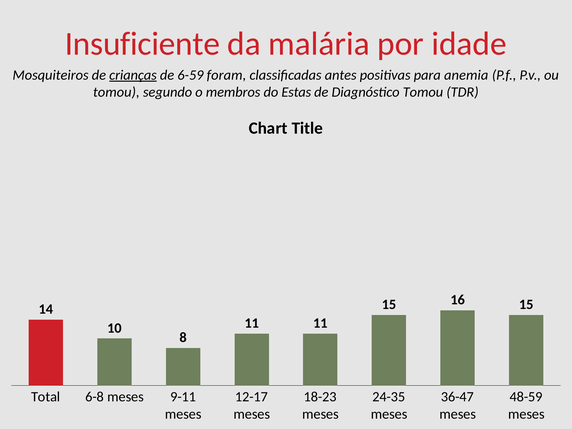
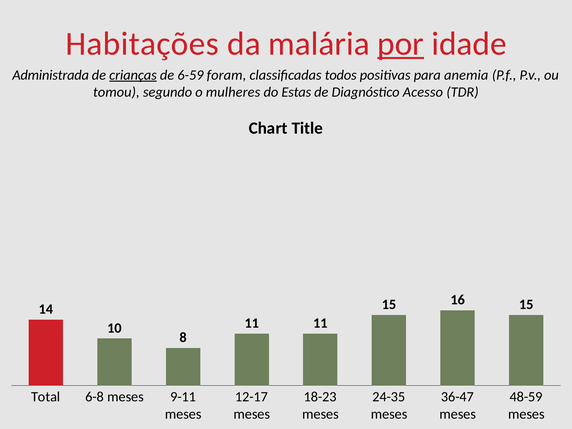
Insuficiente: Insuficiente -> Habitações
por underline: none -> present
Mosquiteiros: Mosquiteiros -> Administrada
antes: antes -> todos
membros: membros -> mulheres
Diagnóstico Tomou: Tomou -> Acesso
